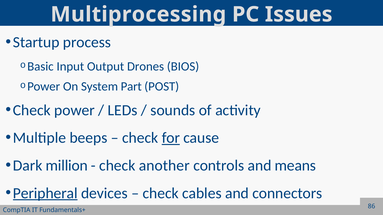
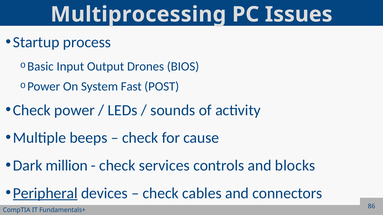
Part: Part -> Fast
for underline: present -> none
another: another -> services
means: means -> blocks
